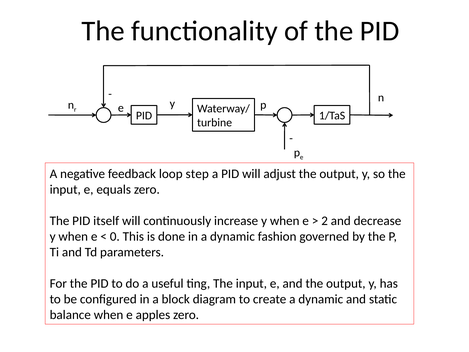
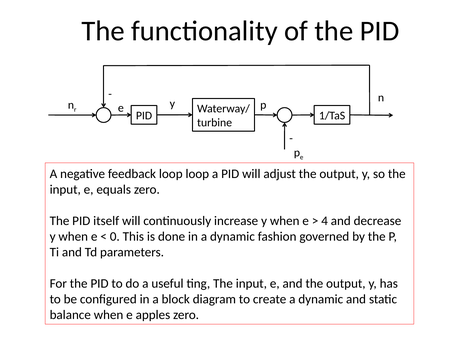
loop step: step -> loop
2: 2 -> 4
